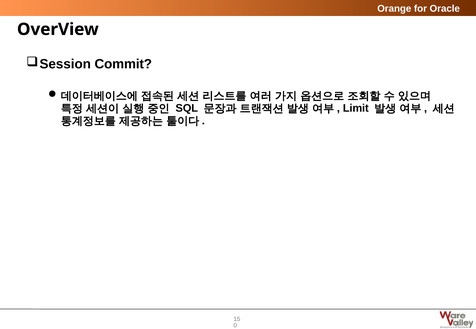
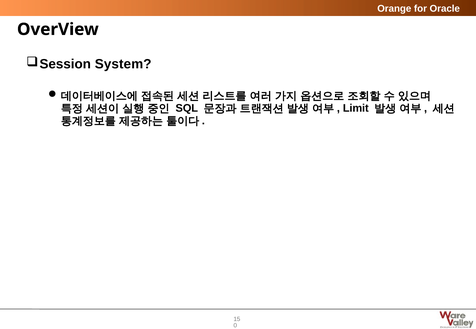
Commit: Commit -> System
